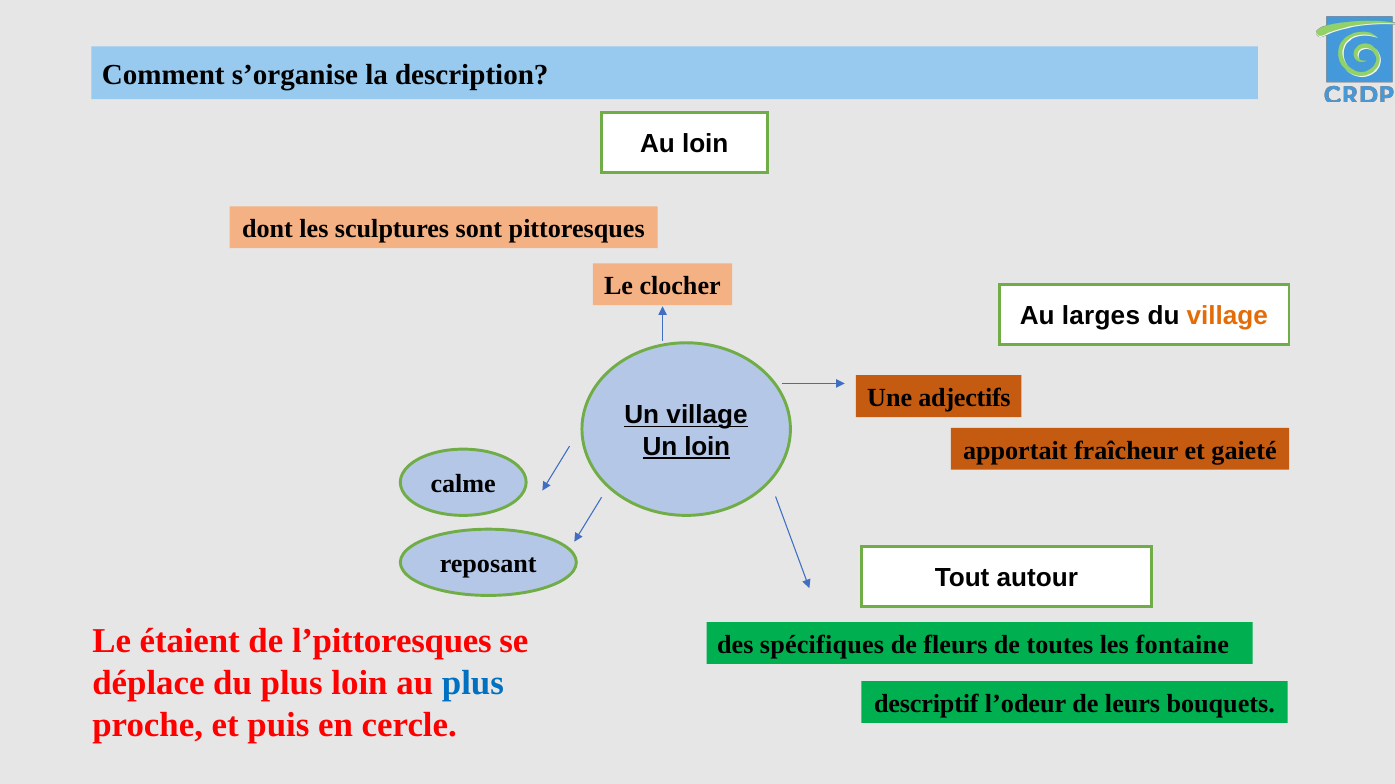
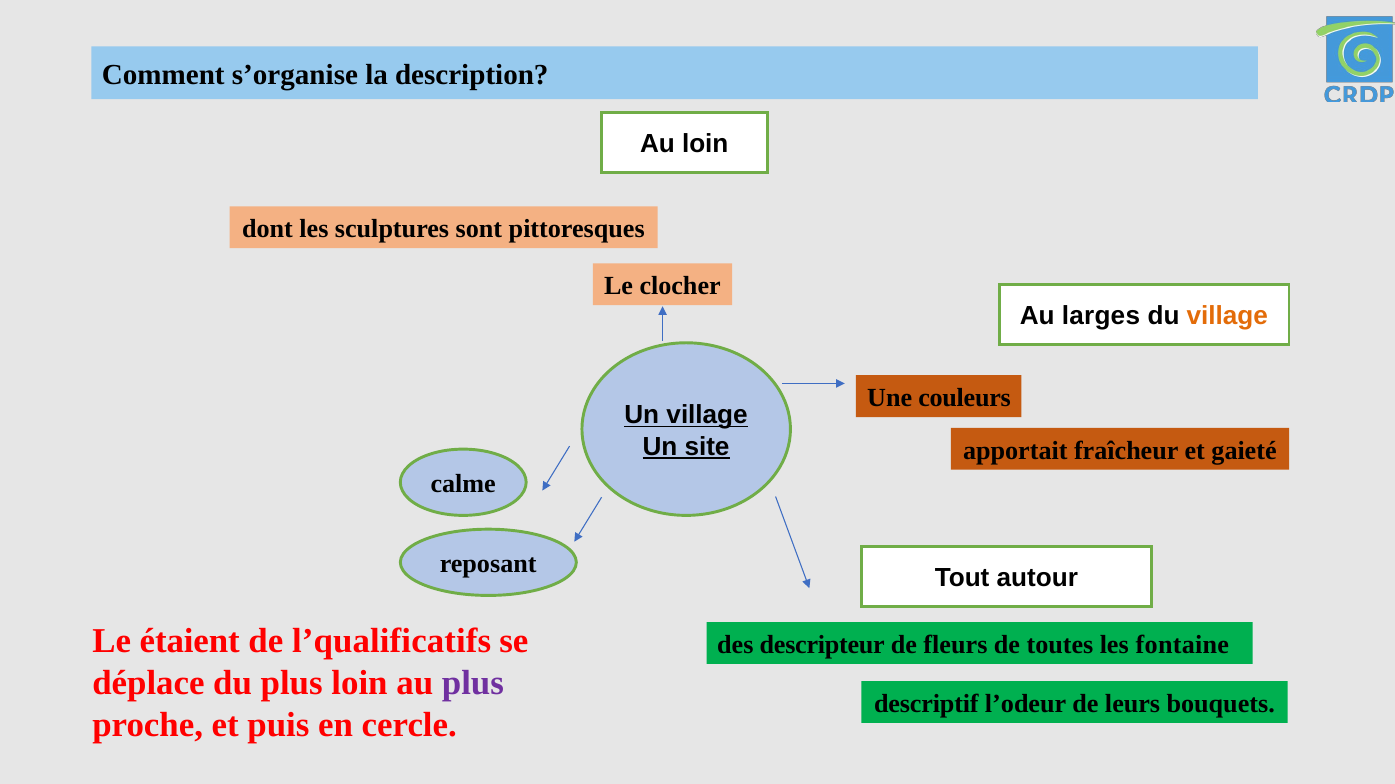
adjectifs: adjectifs -> couleurs
Un loin: loin -> site
l’pittoresques: l’pittoresques -> l’qualificatifs
spécifiques: spécifiques -> descripteur
plus at (473, 684) colour: blue -> purple
